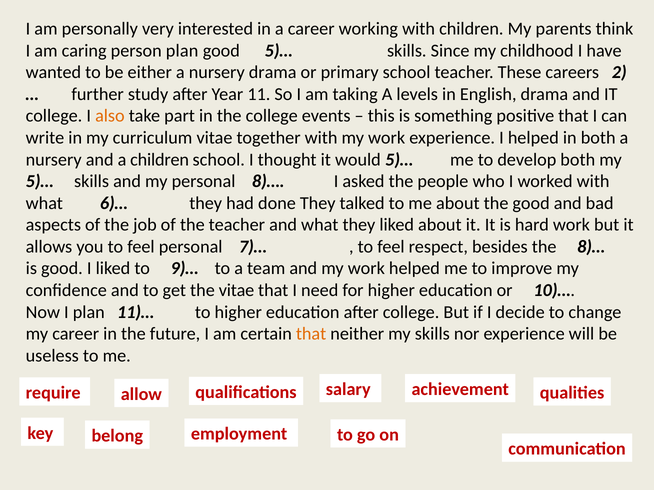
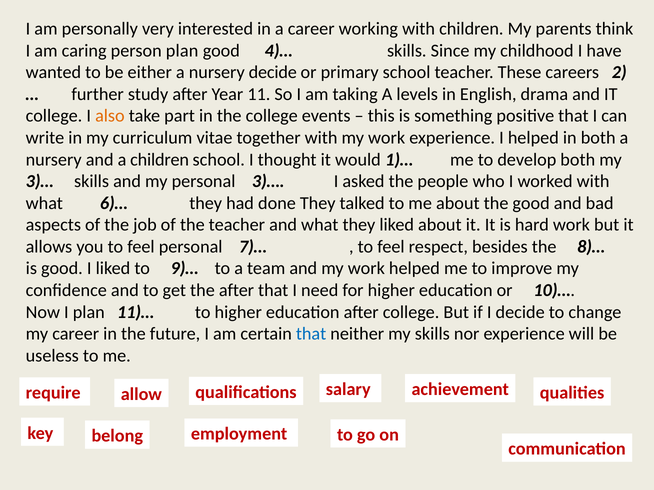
good 5)…: 5)… -> 4)…
nursery drama: drama -> decide
would 5)…: 5)… -> 1)…
5)… at (40, 182): 5)… -> 3)…
personal 8)…: 8)… -> 3)…
the vitae: vitae -> after
that at (311, 334) colour: orange -> blue
